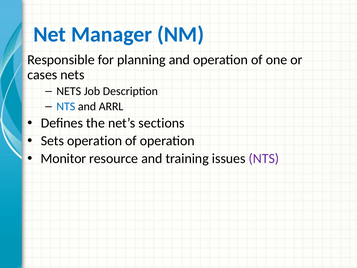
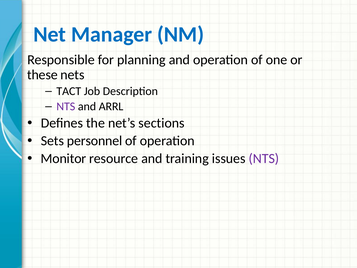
cases: cases -> these
NETS at (69, 91): NETS -> TACT
NTS at (66, 106) colour: blue -> purple
Sets operation: operation -> personnel
